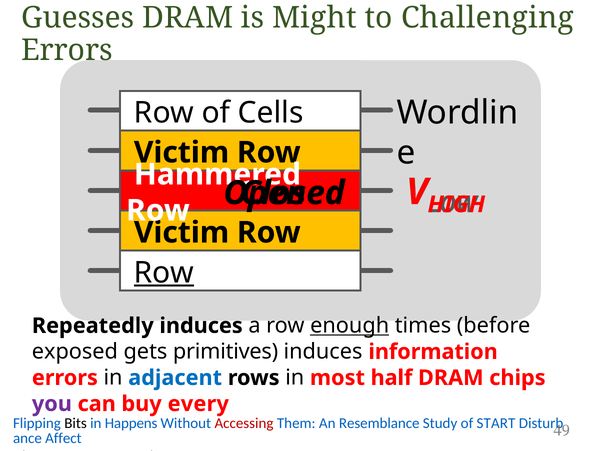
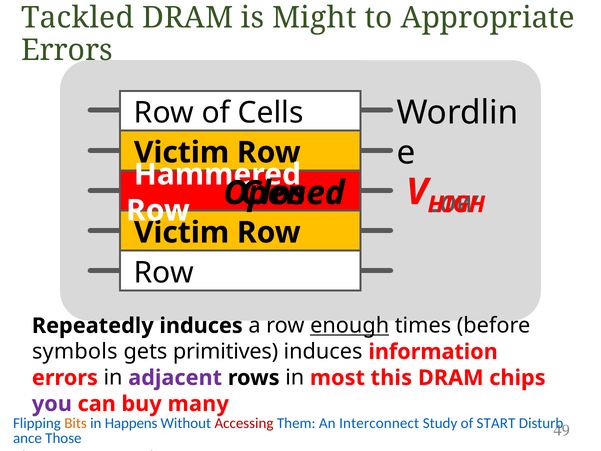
Guesses: Guesses -> Tackled
Challenging: Challenging -> Appropriate
Row at (164, 273) underline: present -> none
exposed: exposed -> symbols
adjacent colour: blue -> purple
half: half -> this
every: every -> many
Bits colour: black -> orange
Resemblance: Resemblance -> Interconnect
Affect: Affect -> Those
